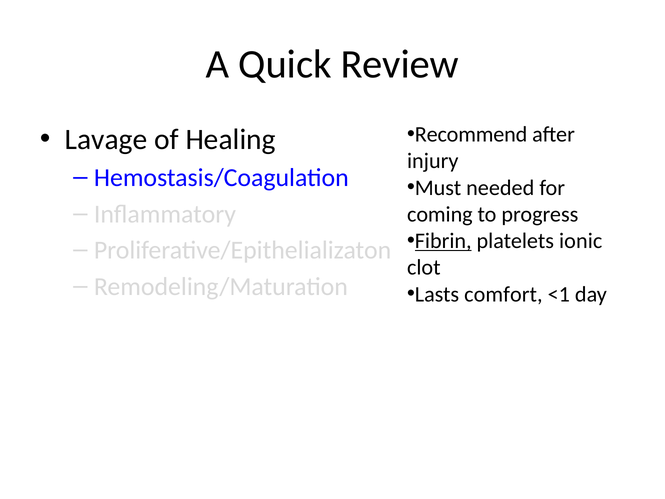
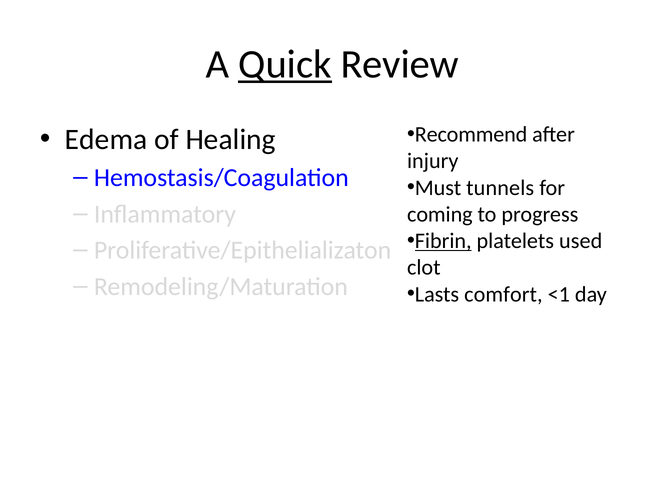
Quick underline: none -> present
Lavage: Lavage -> Edema
needed: needed -> tunnels
ionic: ionic -> used
